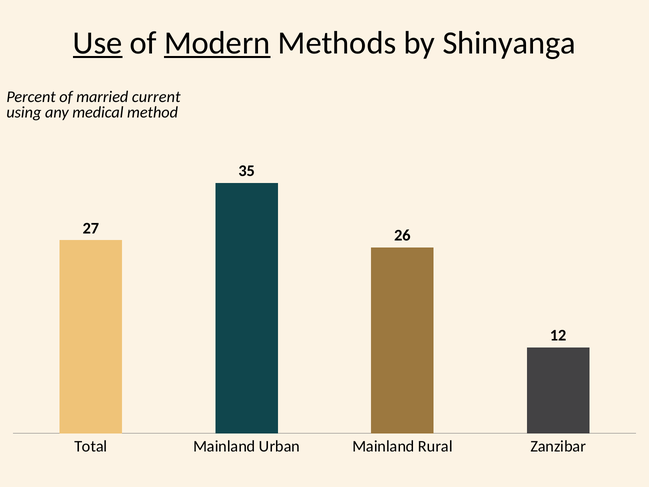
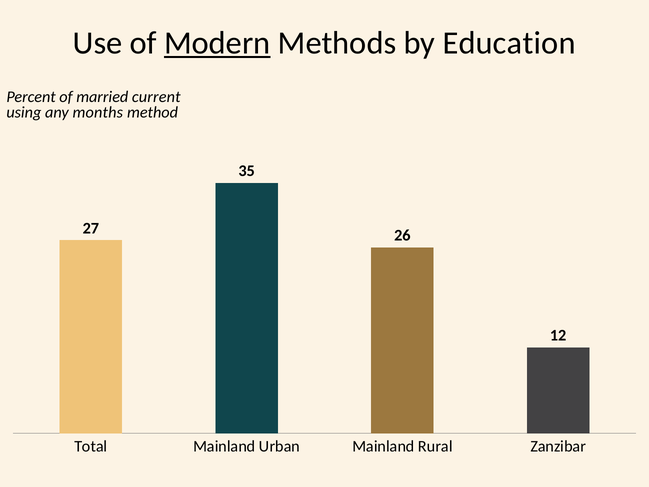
Use underline: present -> none
Shinyanga: Shinyanga -> Education
medical: medical -> months
